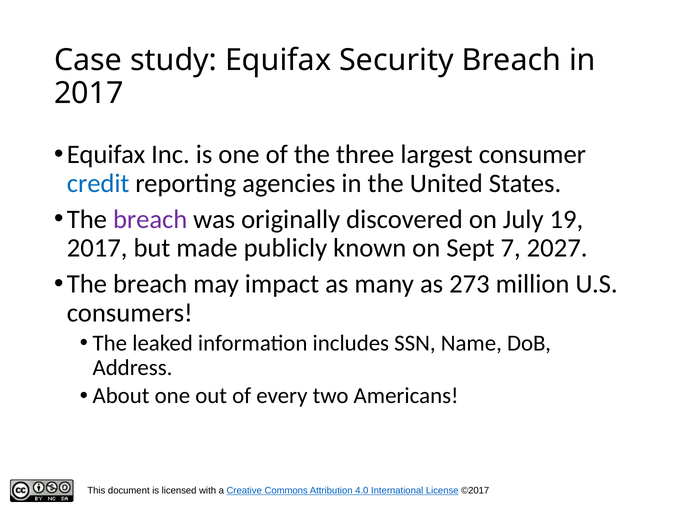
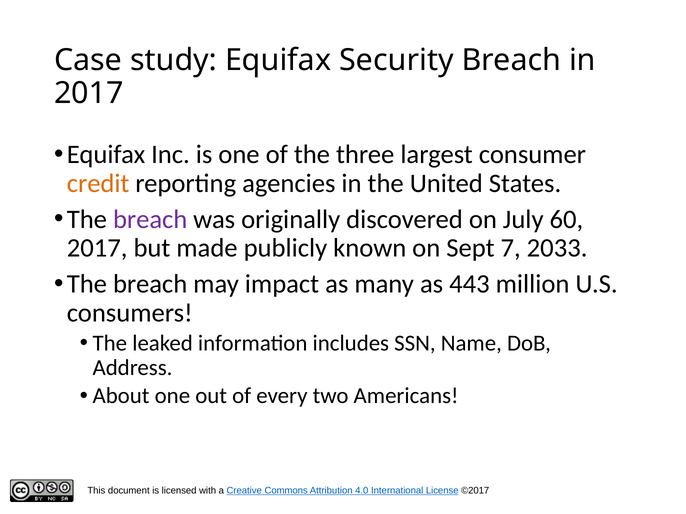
credit colour: blue -> orange
19: 19 -> 60
2027: 2027 -> 2033
273: 273 -> 443
